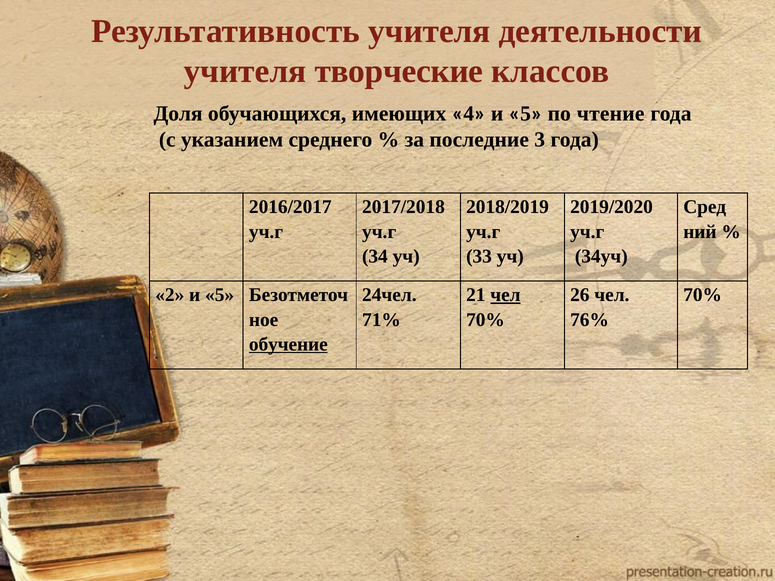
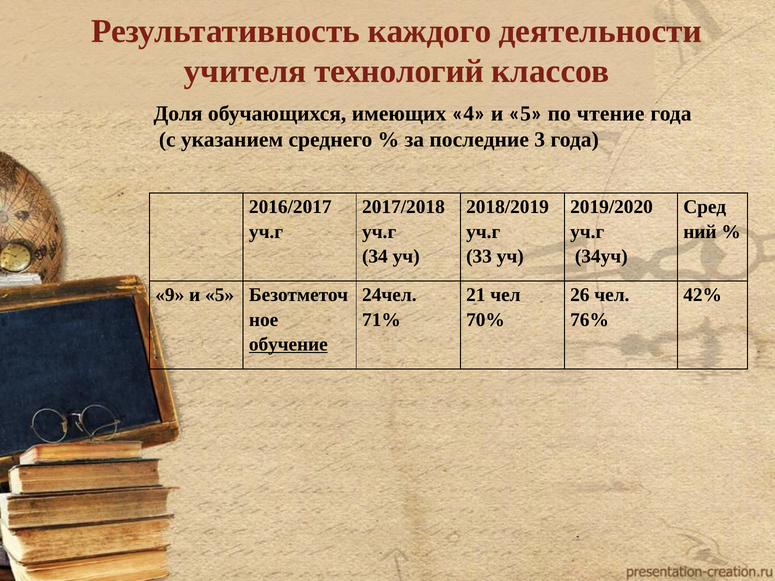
Результативность учителя: учителя -> каждого
творческие: творческие -> технологий
2: 2 -> 9
чел at (505, 295) underline: present -> none
70% at (703, 295): 70% -> 42%
